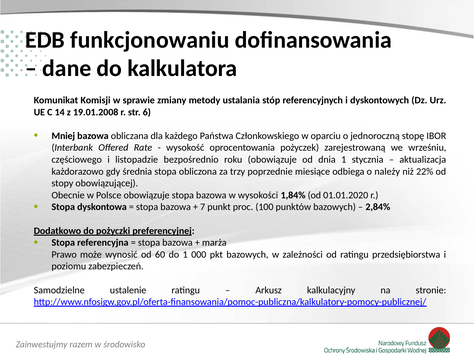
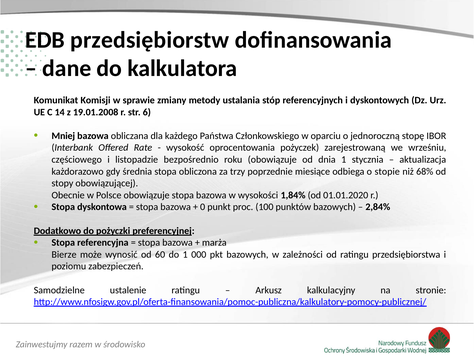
funkcjonowaniu: funkcjonowaniu -> przedsiębiorstw
należy: należy -> stopie
22%: 22% -> 68%
7: 7 -> 0
Prawo: Prawo -> Bierze
